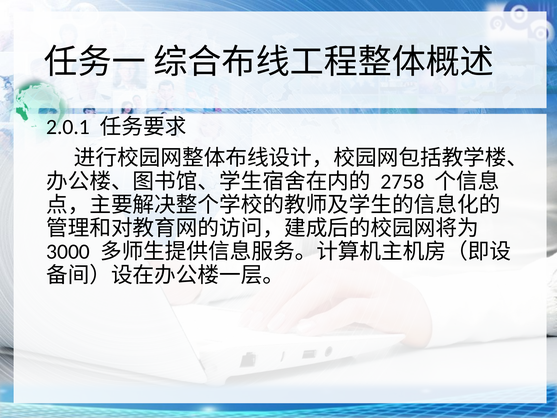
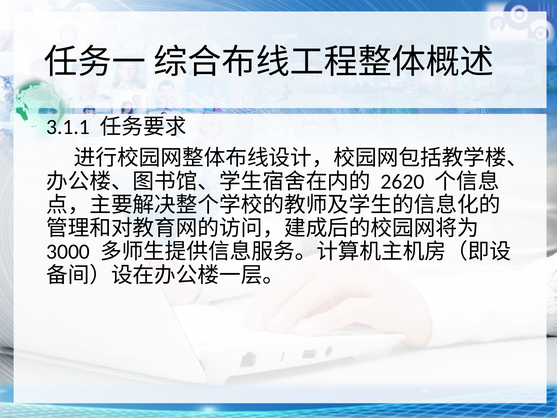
2.0.1: 2.0.1 -> 3.1.1
2758: 2758 -> 2620
